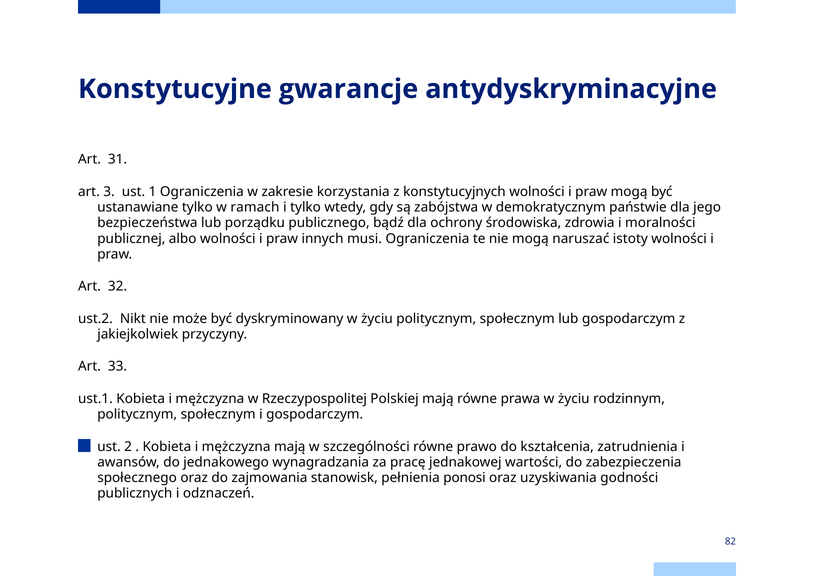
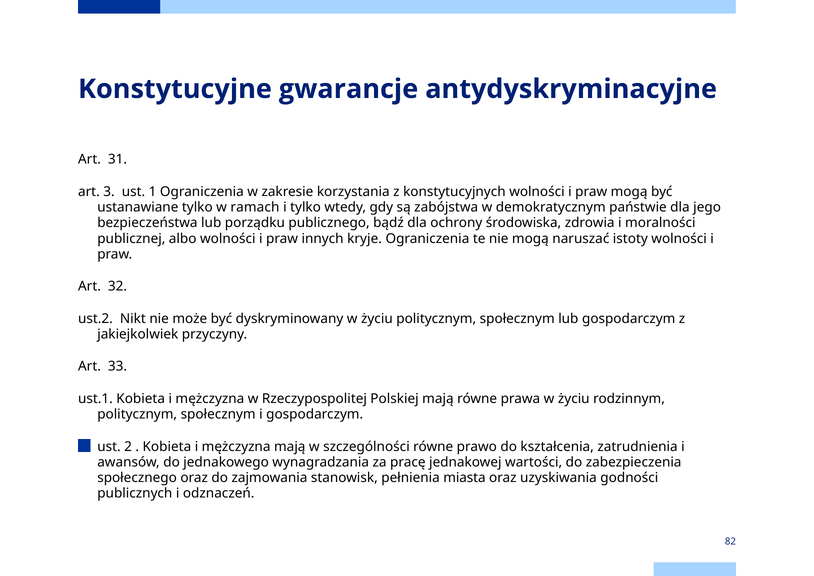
musi: musi -> kryje
ponosi: ponosi -> miasta
